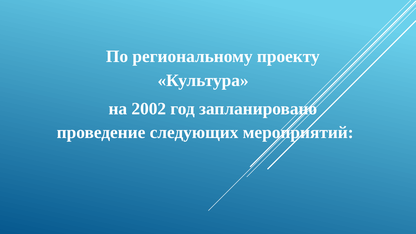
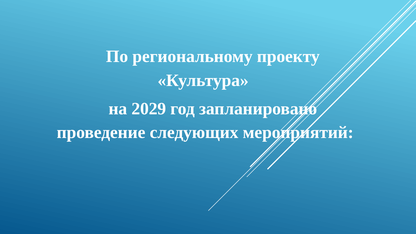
2002: 2002 -> 2029
